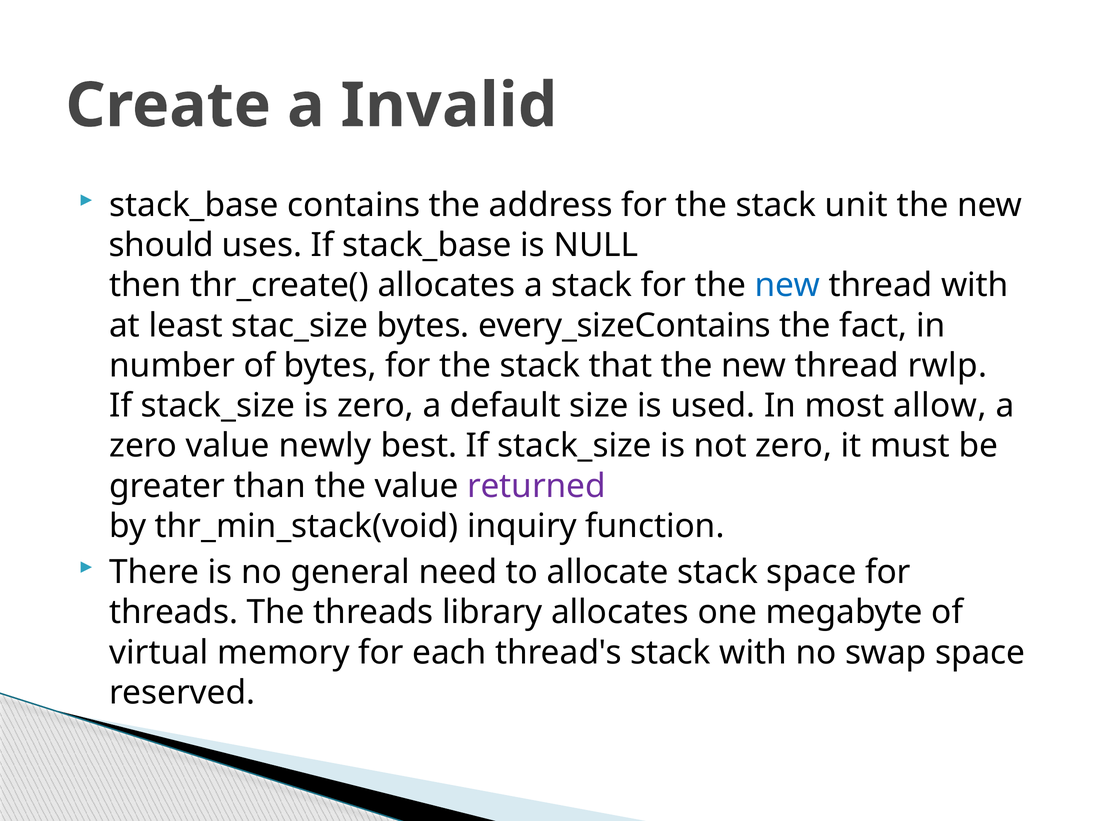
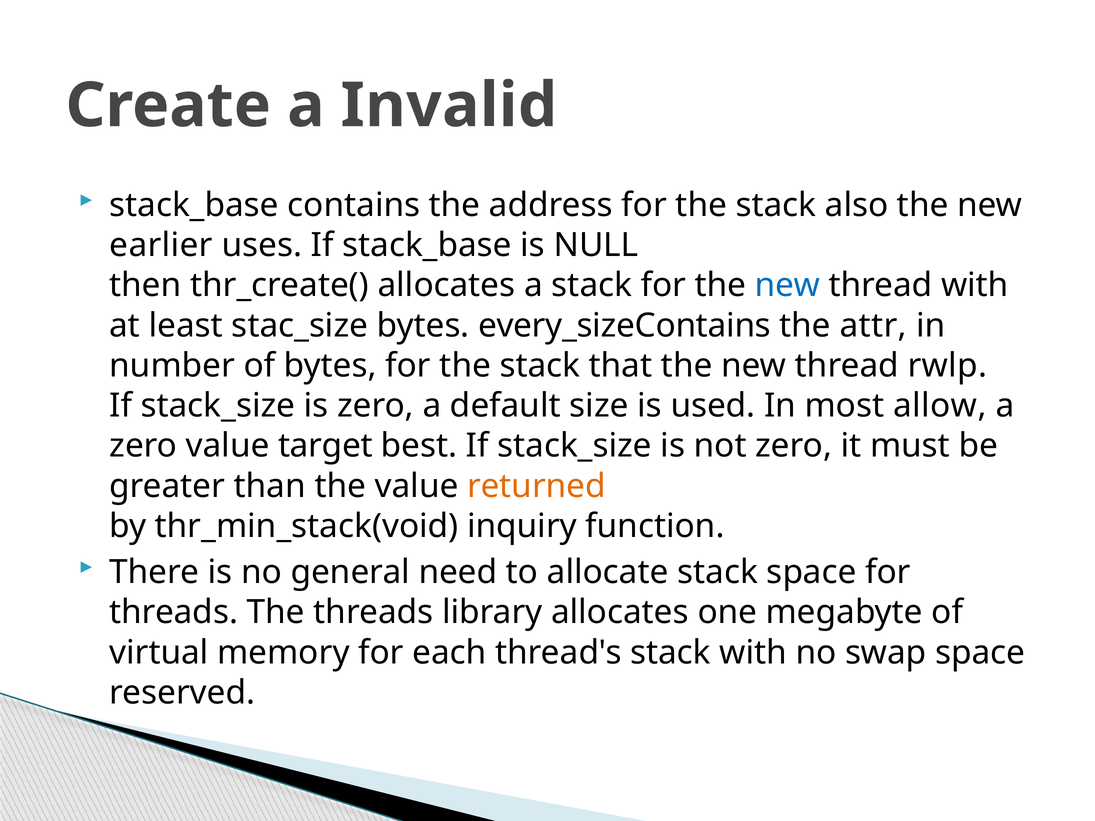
unit: unit -> also
should: should -> earlier
fact: fact -> attr
newly: newly -> target
returned colour: purple -> orange
